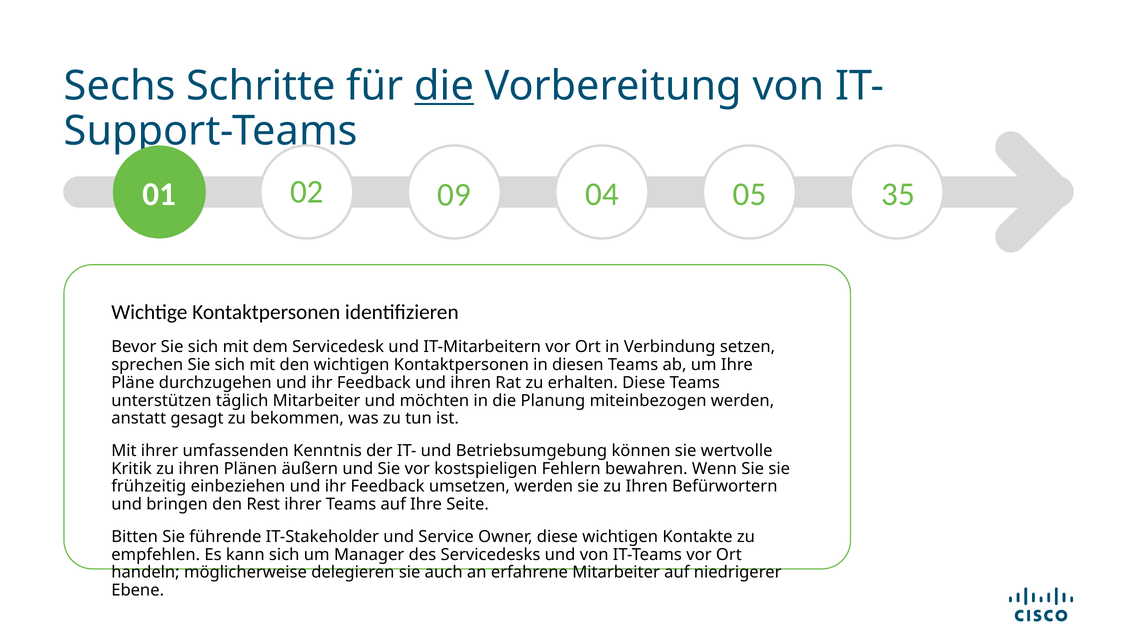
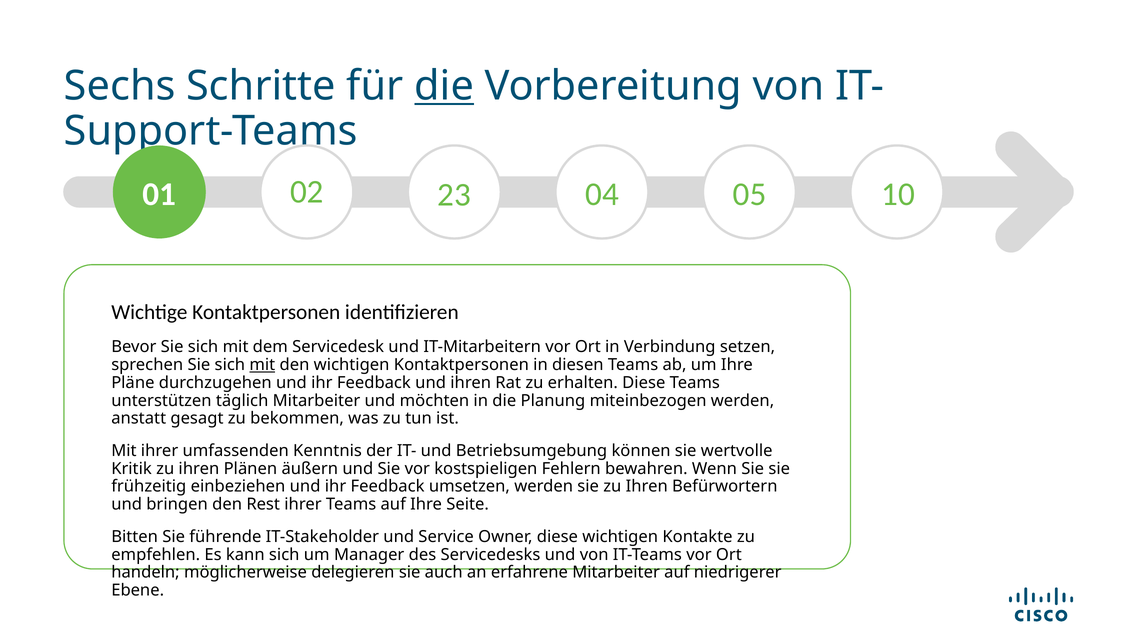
09: 09 -> 23
35: 35 -> 10
mit at (262, 364) underline: none -> present
